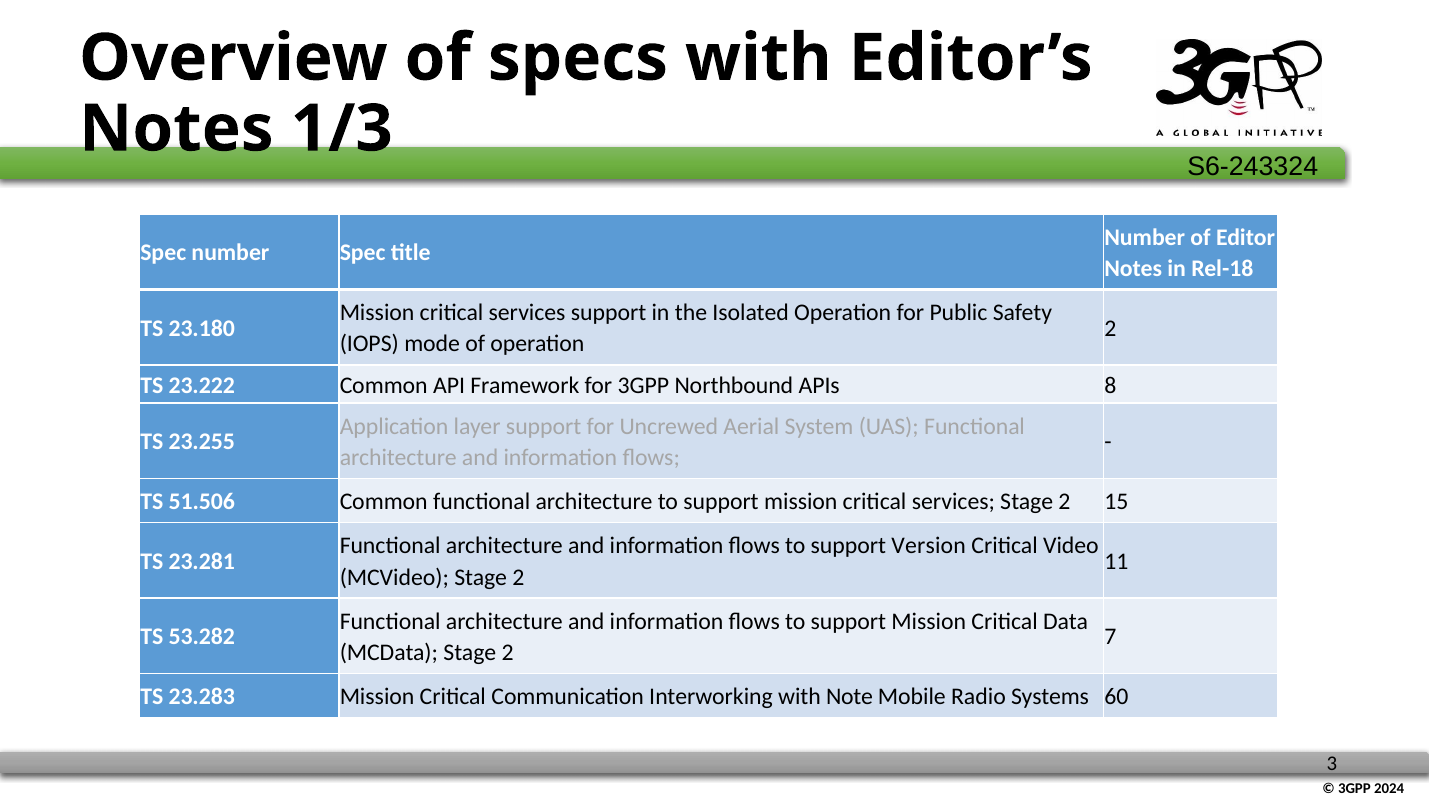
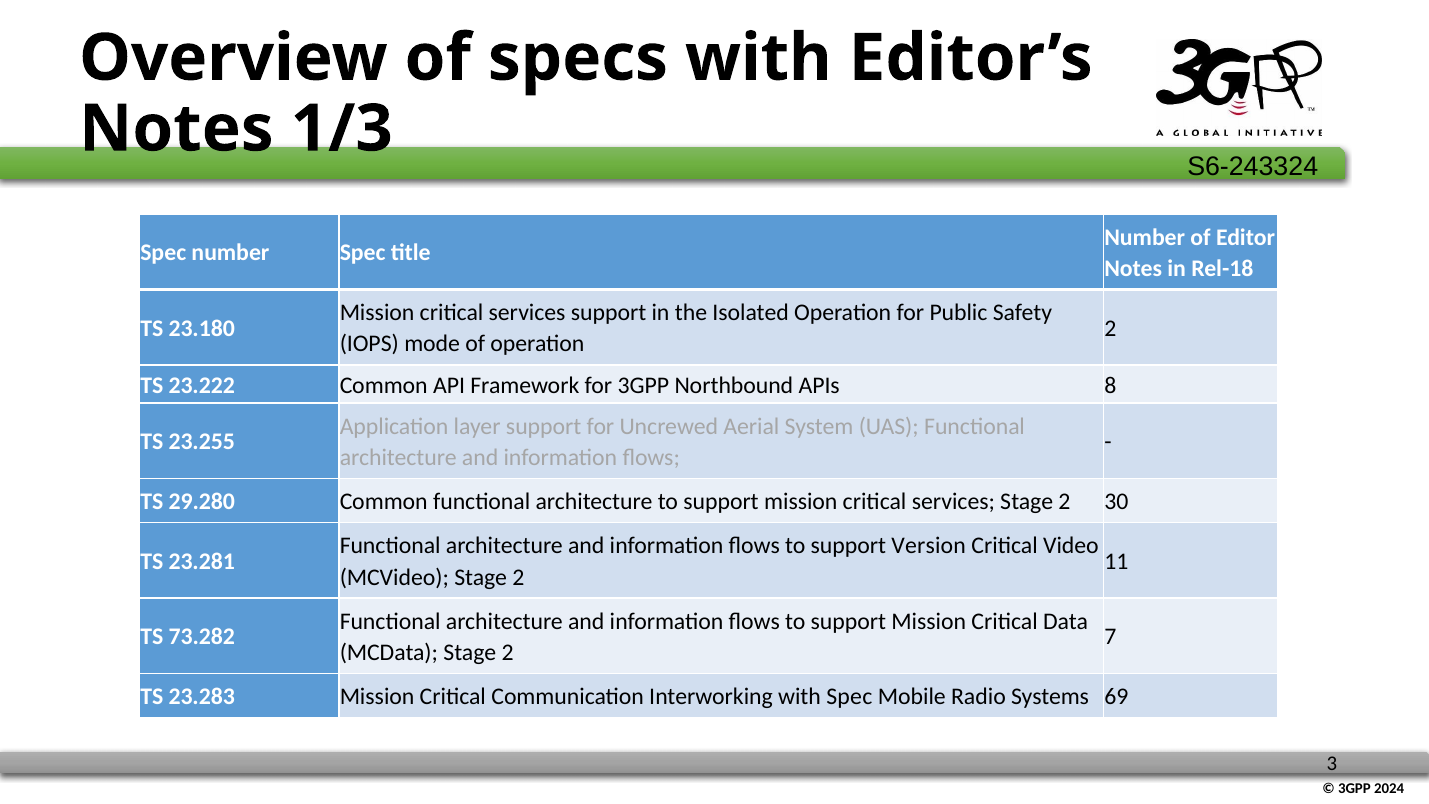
51.506: 51.506 -> 29.280
15: 15 -> 30
53.282: 53.282 -> 73.282
with Note: Note -> Spec
60: 60 -> 69
